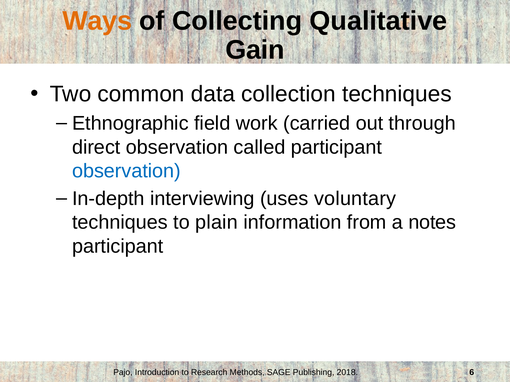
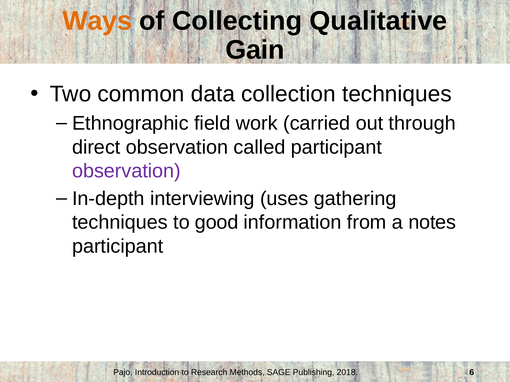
observation at (126, 171) colour: blue -> purple
voluntary: voluntary -> gathering
plain: plain -> good
